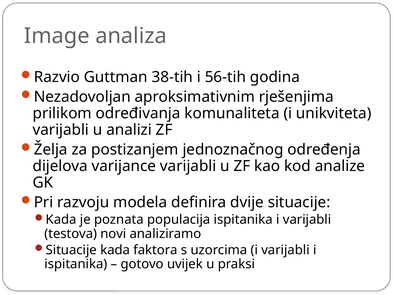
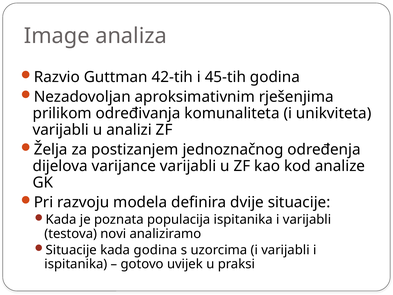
38-tih: 38-tih -> 42-tih
56-tih: 56-tih -> 45-tih
kada faktora: faktora -> godina
